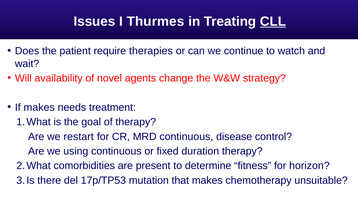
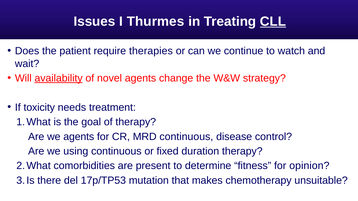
availability underline: none -> present
If makes: makes -> toxicity
we restart: restart -> agents
horizon: horizon -> opinion
